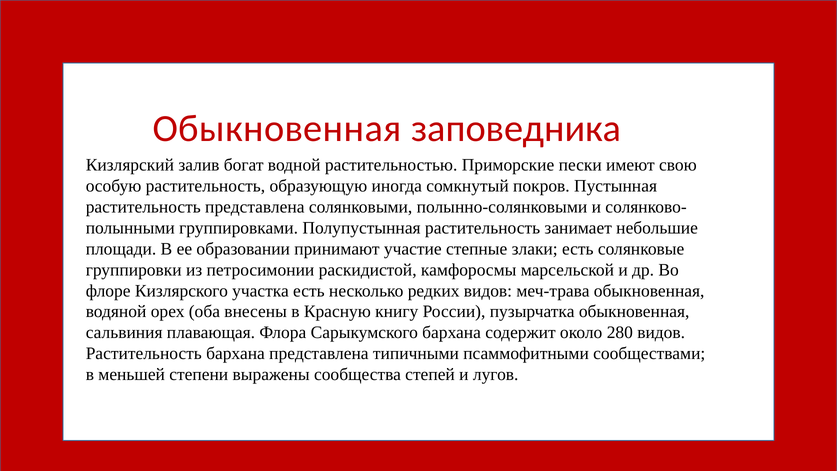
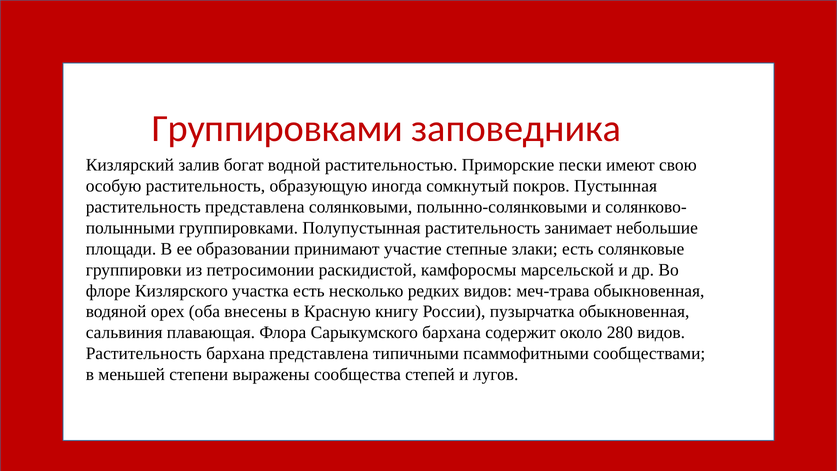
Обыкновенная at (277, 128): Обыкновенная -> Группировками
